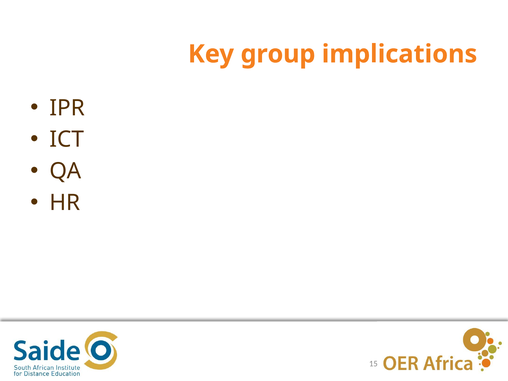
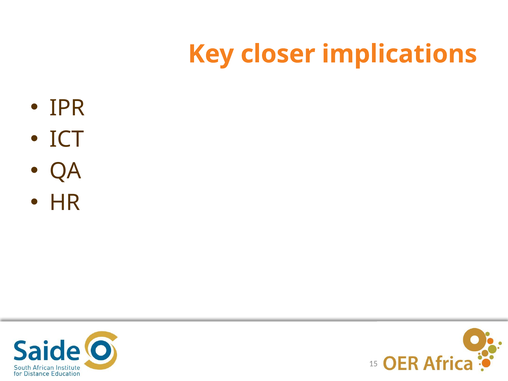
group: group -> closer
